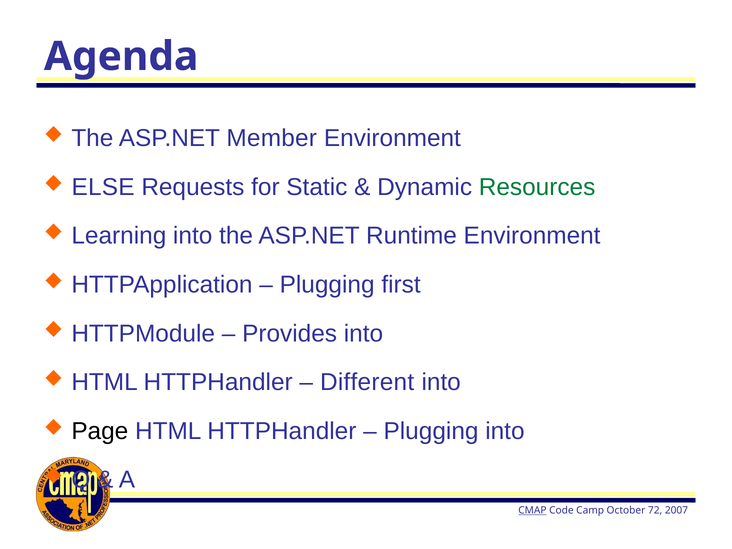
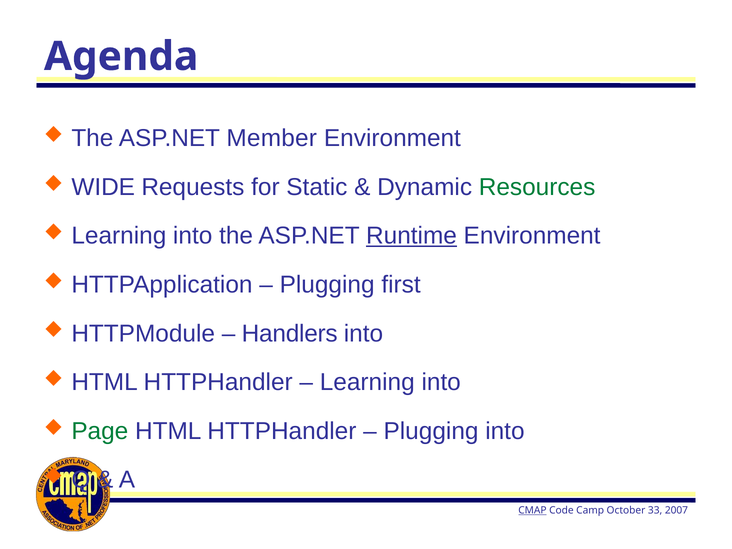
ELSE: ELSE -> WIDE
Runtime underline: none -> present
Provides: Provides -> Handlers
Different at (367, 382): Different -> Learning
Page colour: black -> green
72: 72 -> 33
